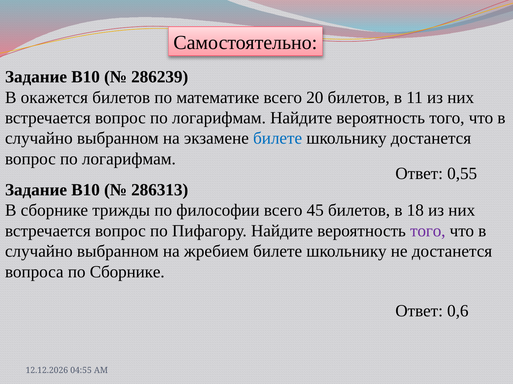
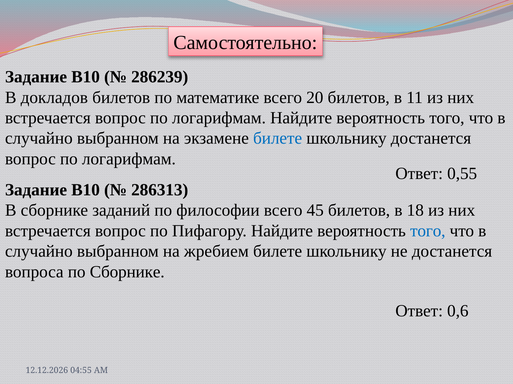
окажется: окажется -> докладов
трижды: трижды -> заданий
того at (428, 231) colour: purple -> blue
